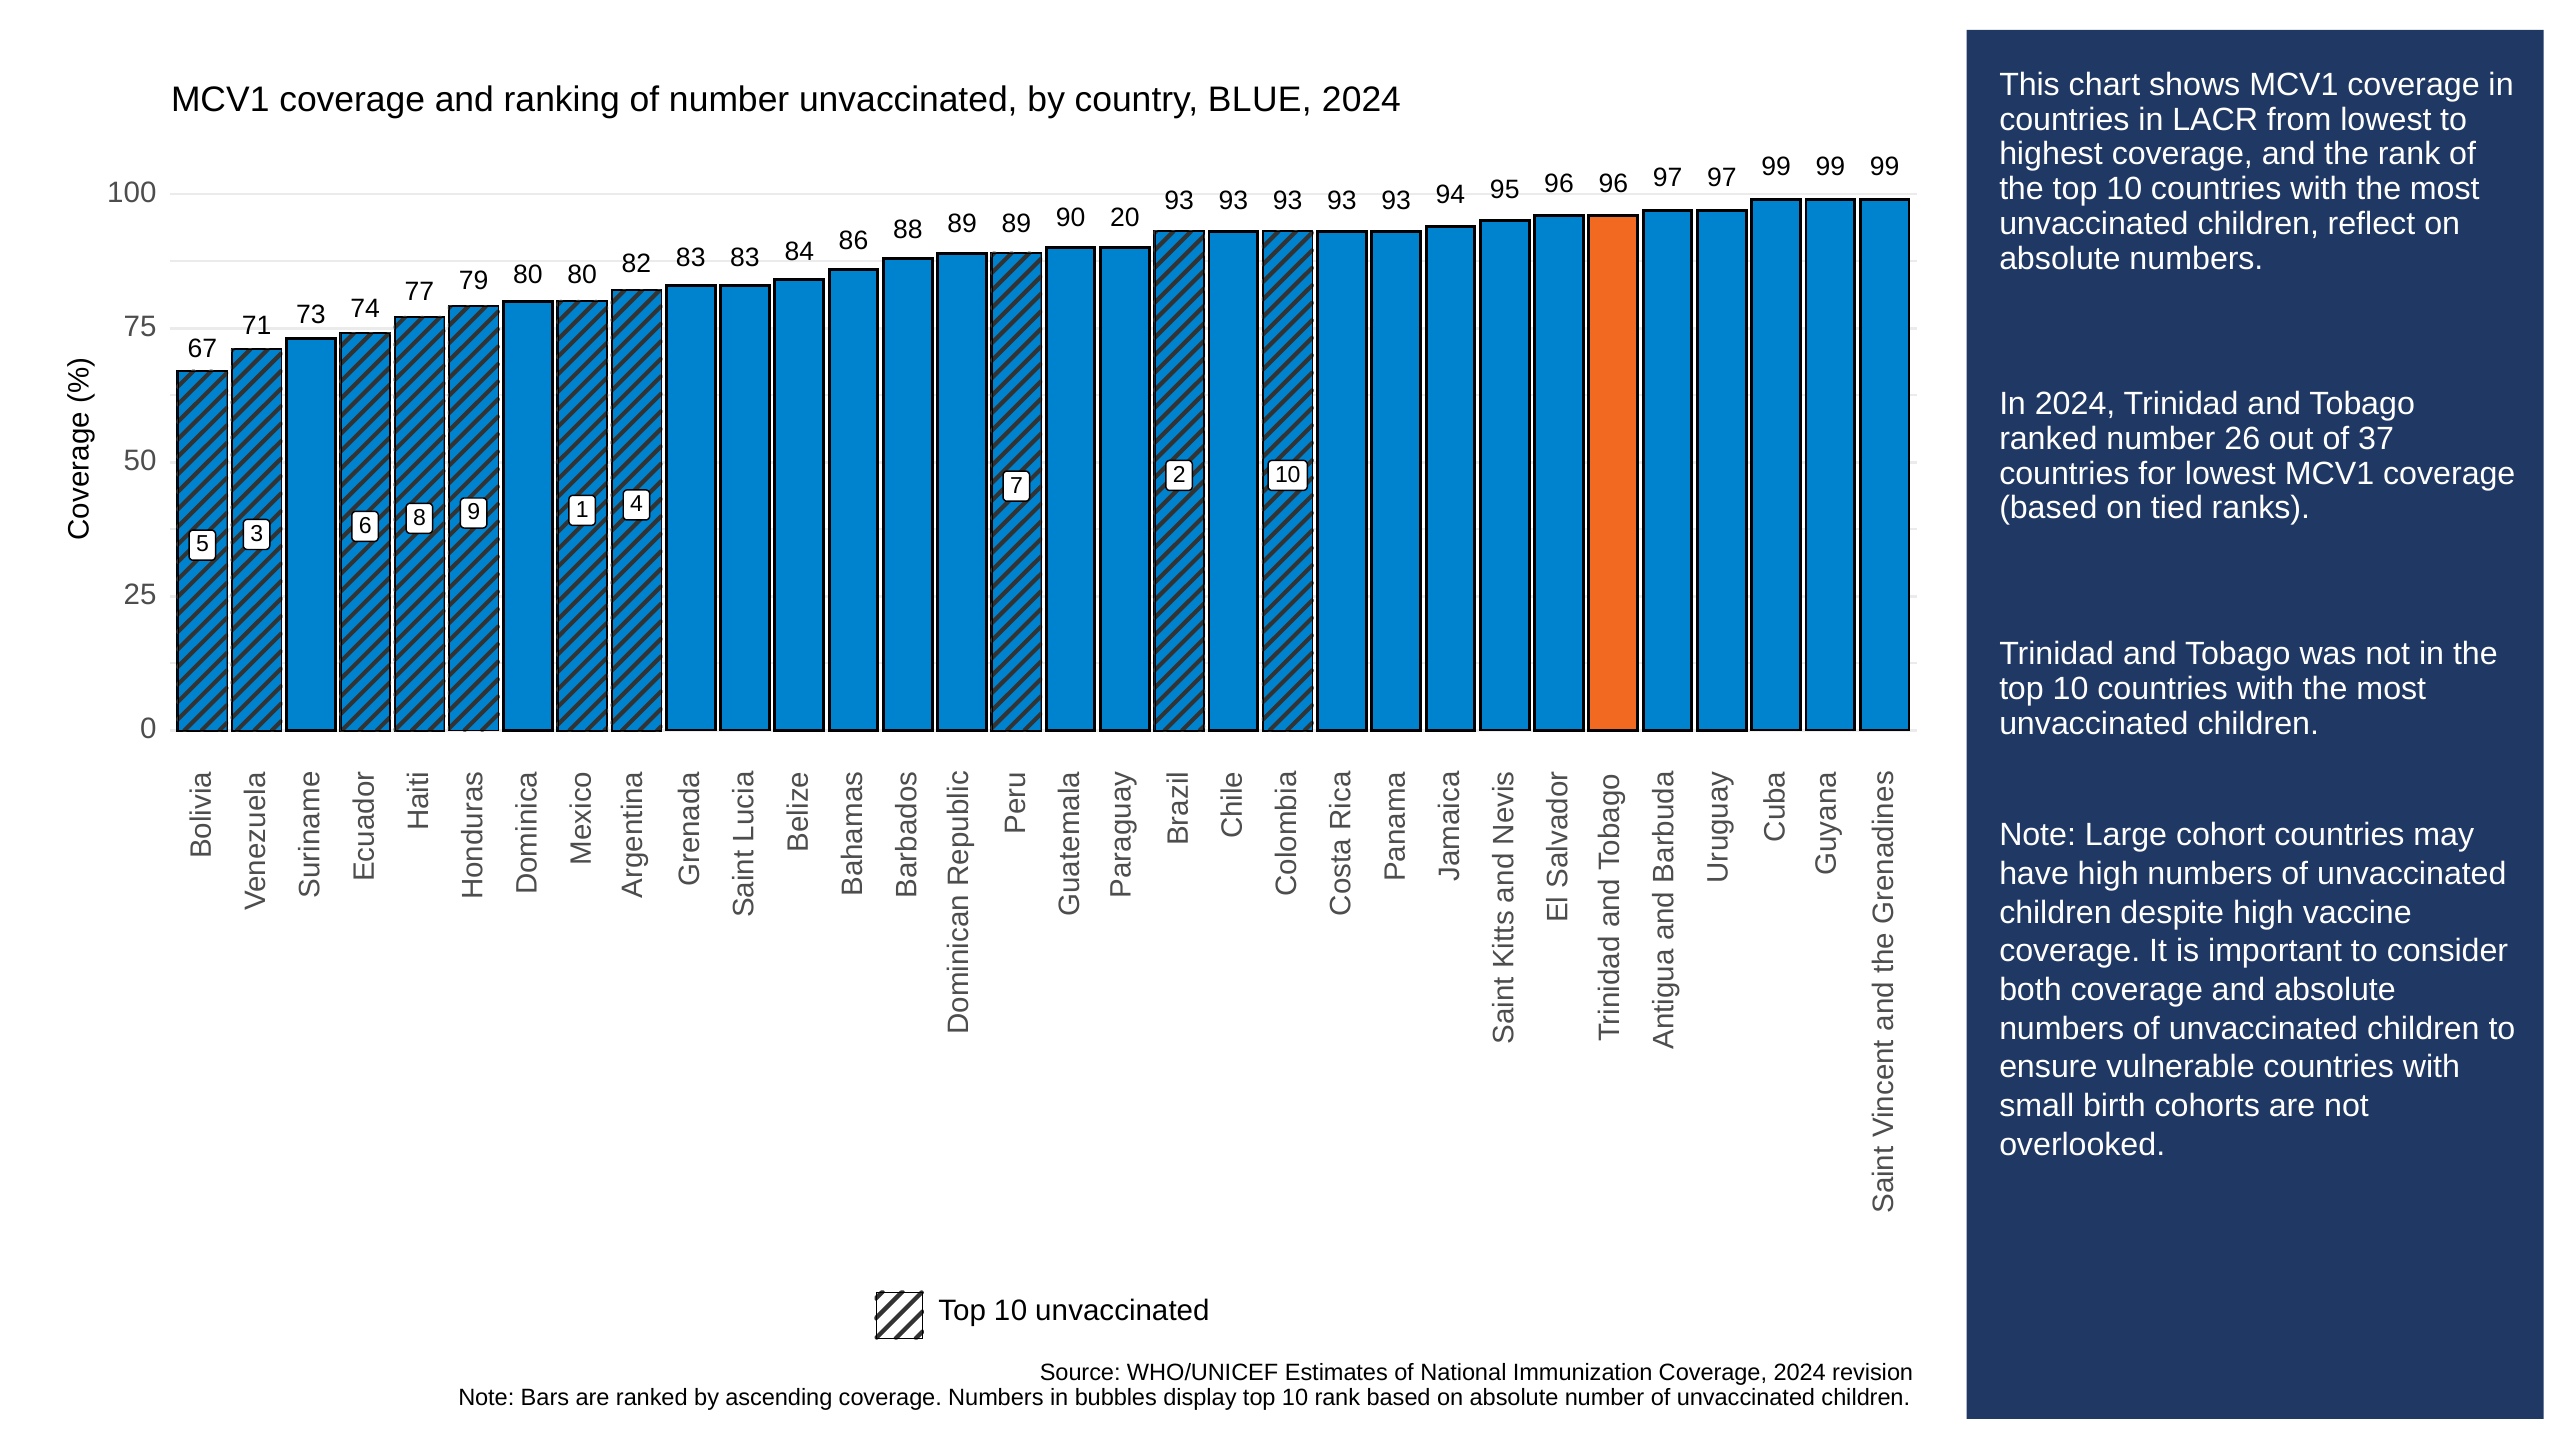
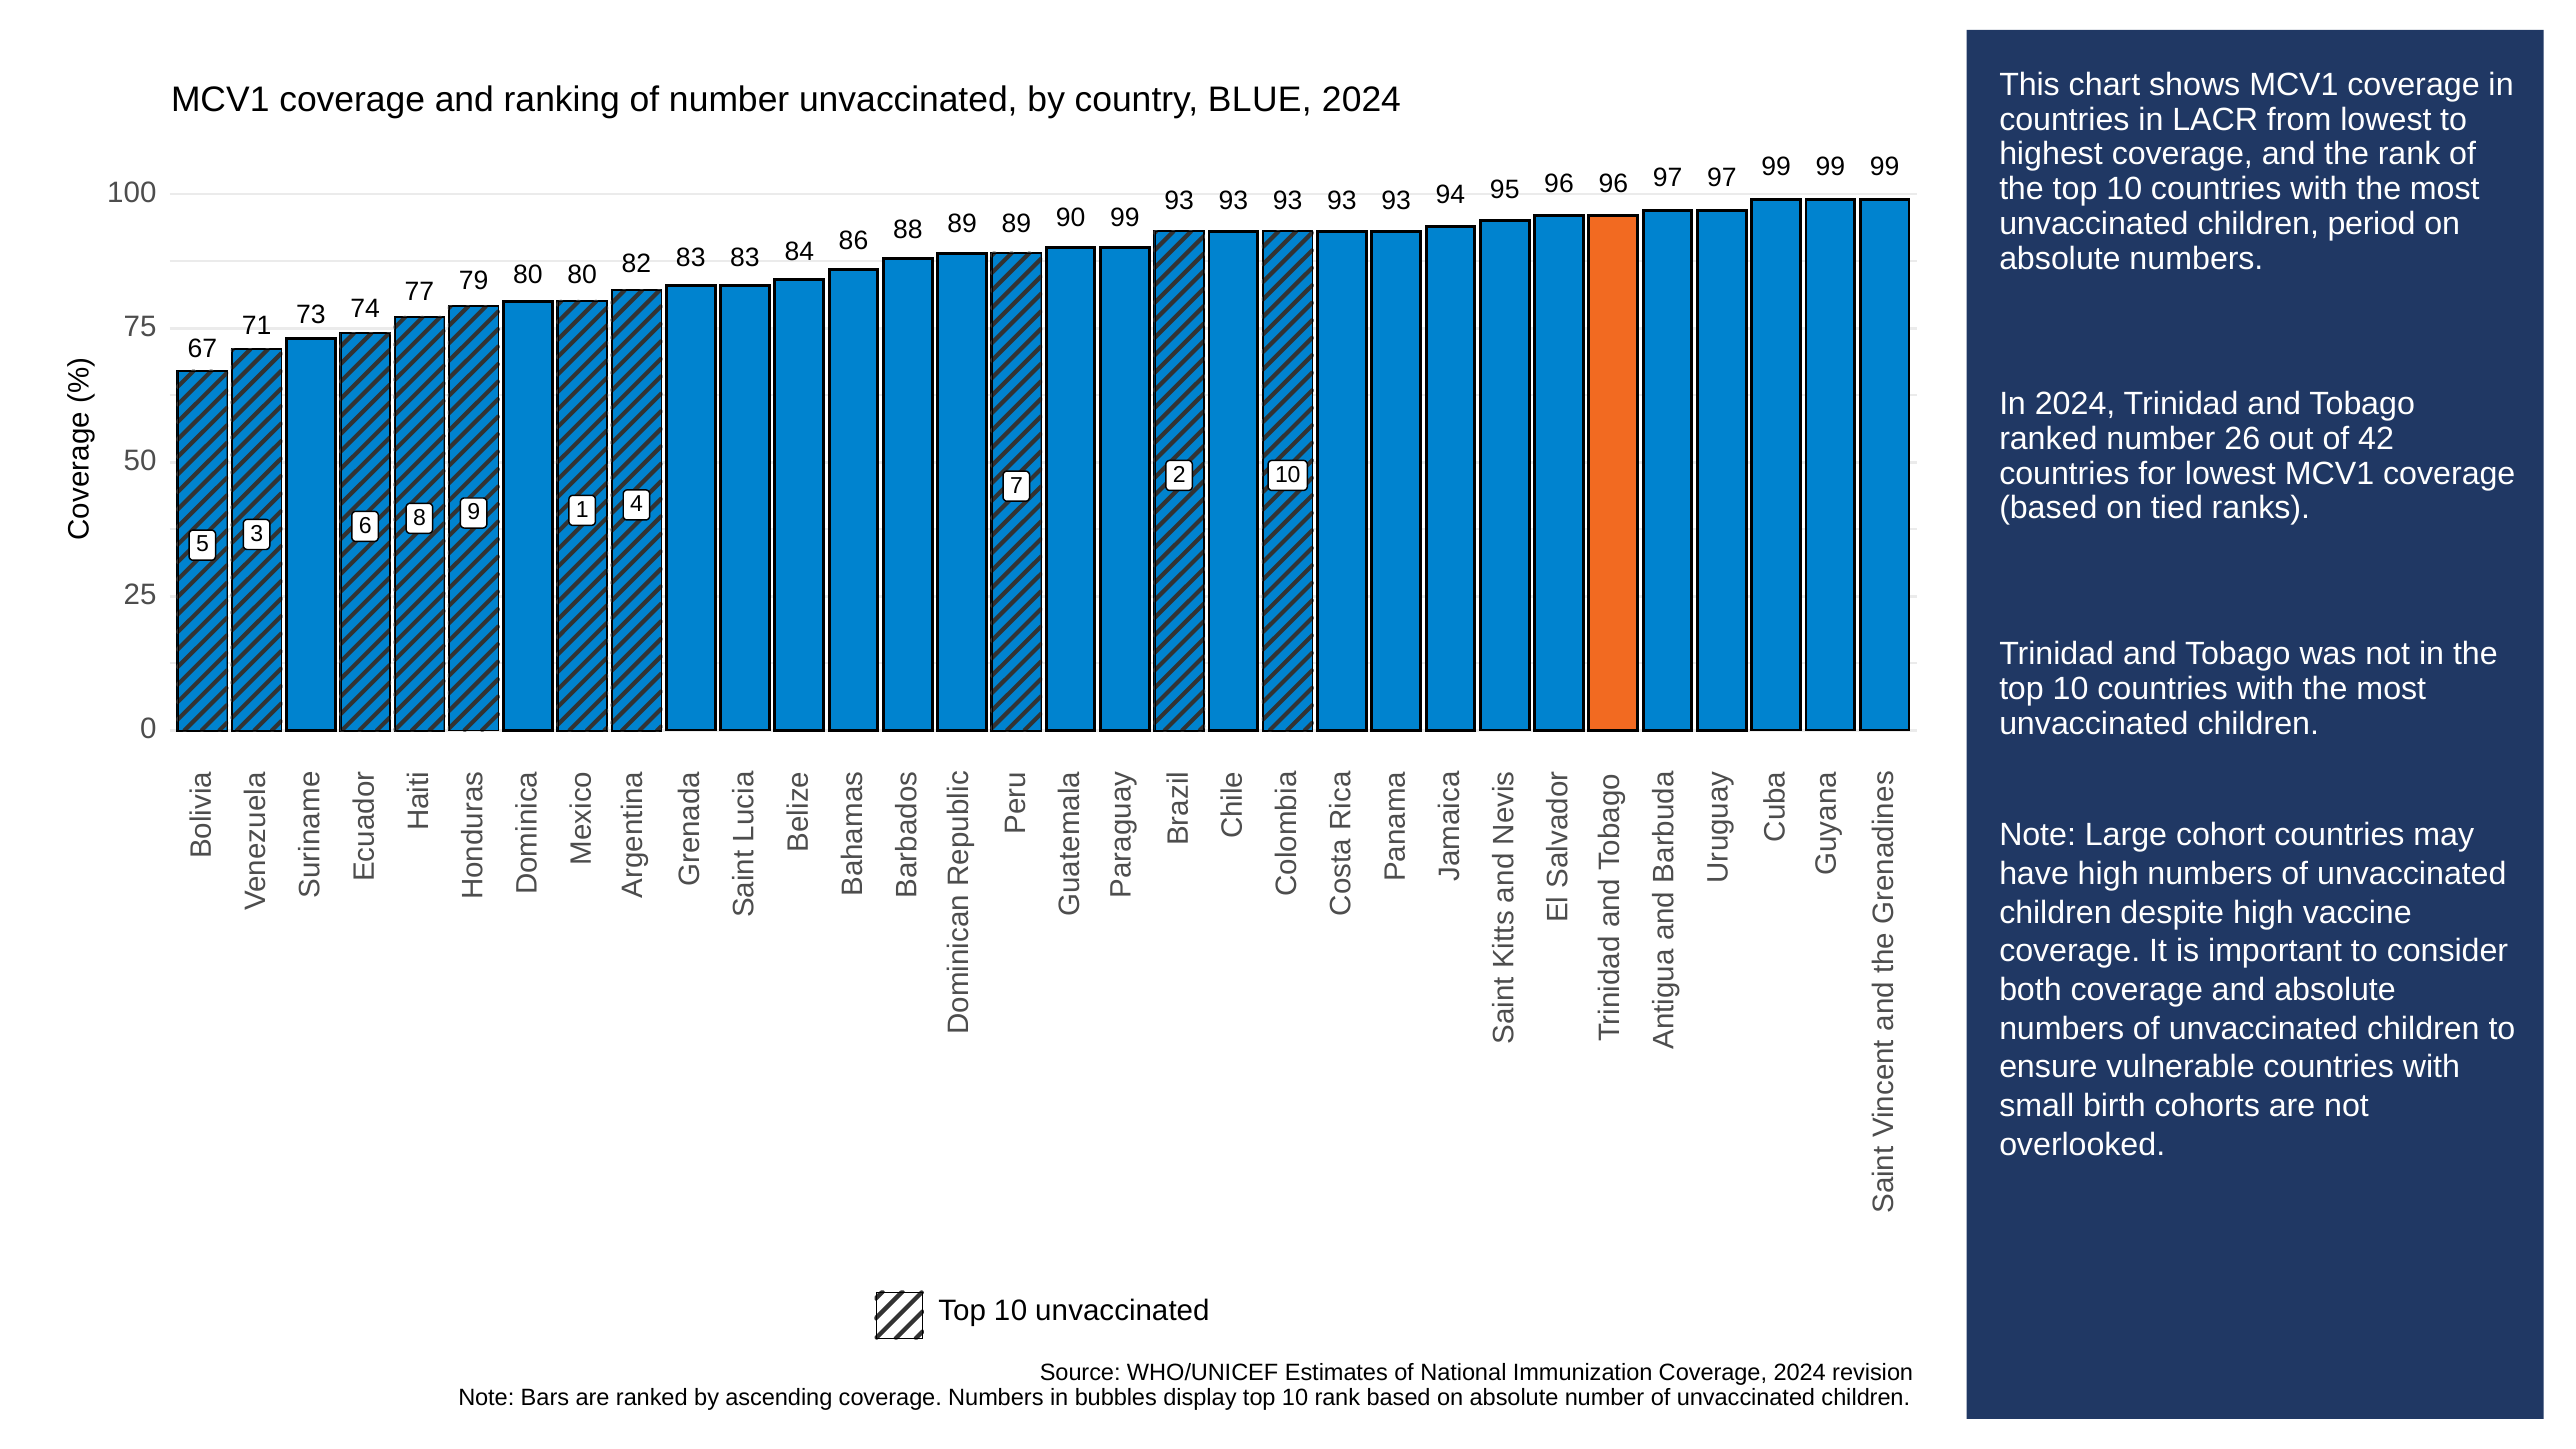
reflect: reflect -> period
90 20: 20 -> 99
37: 37 -> 42
